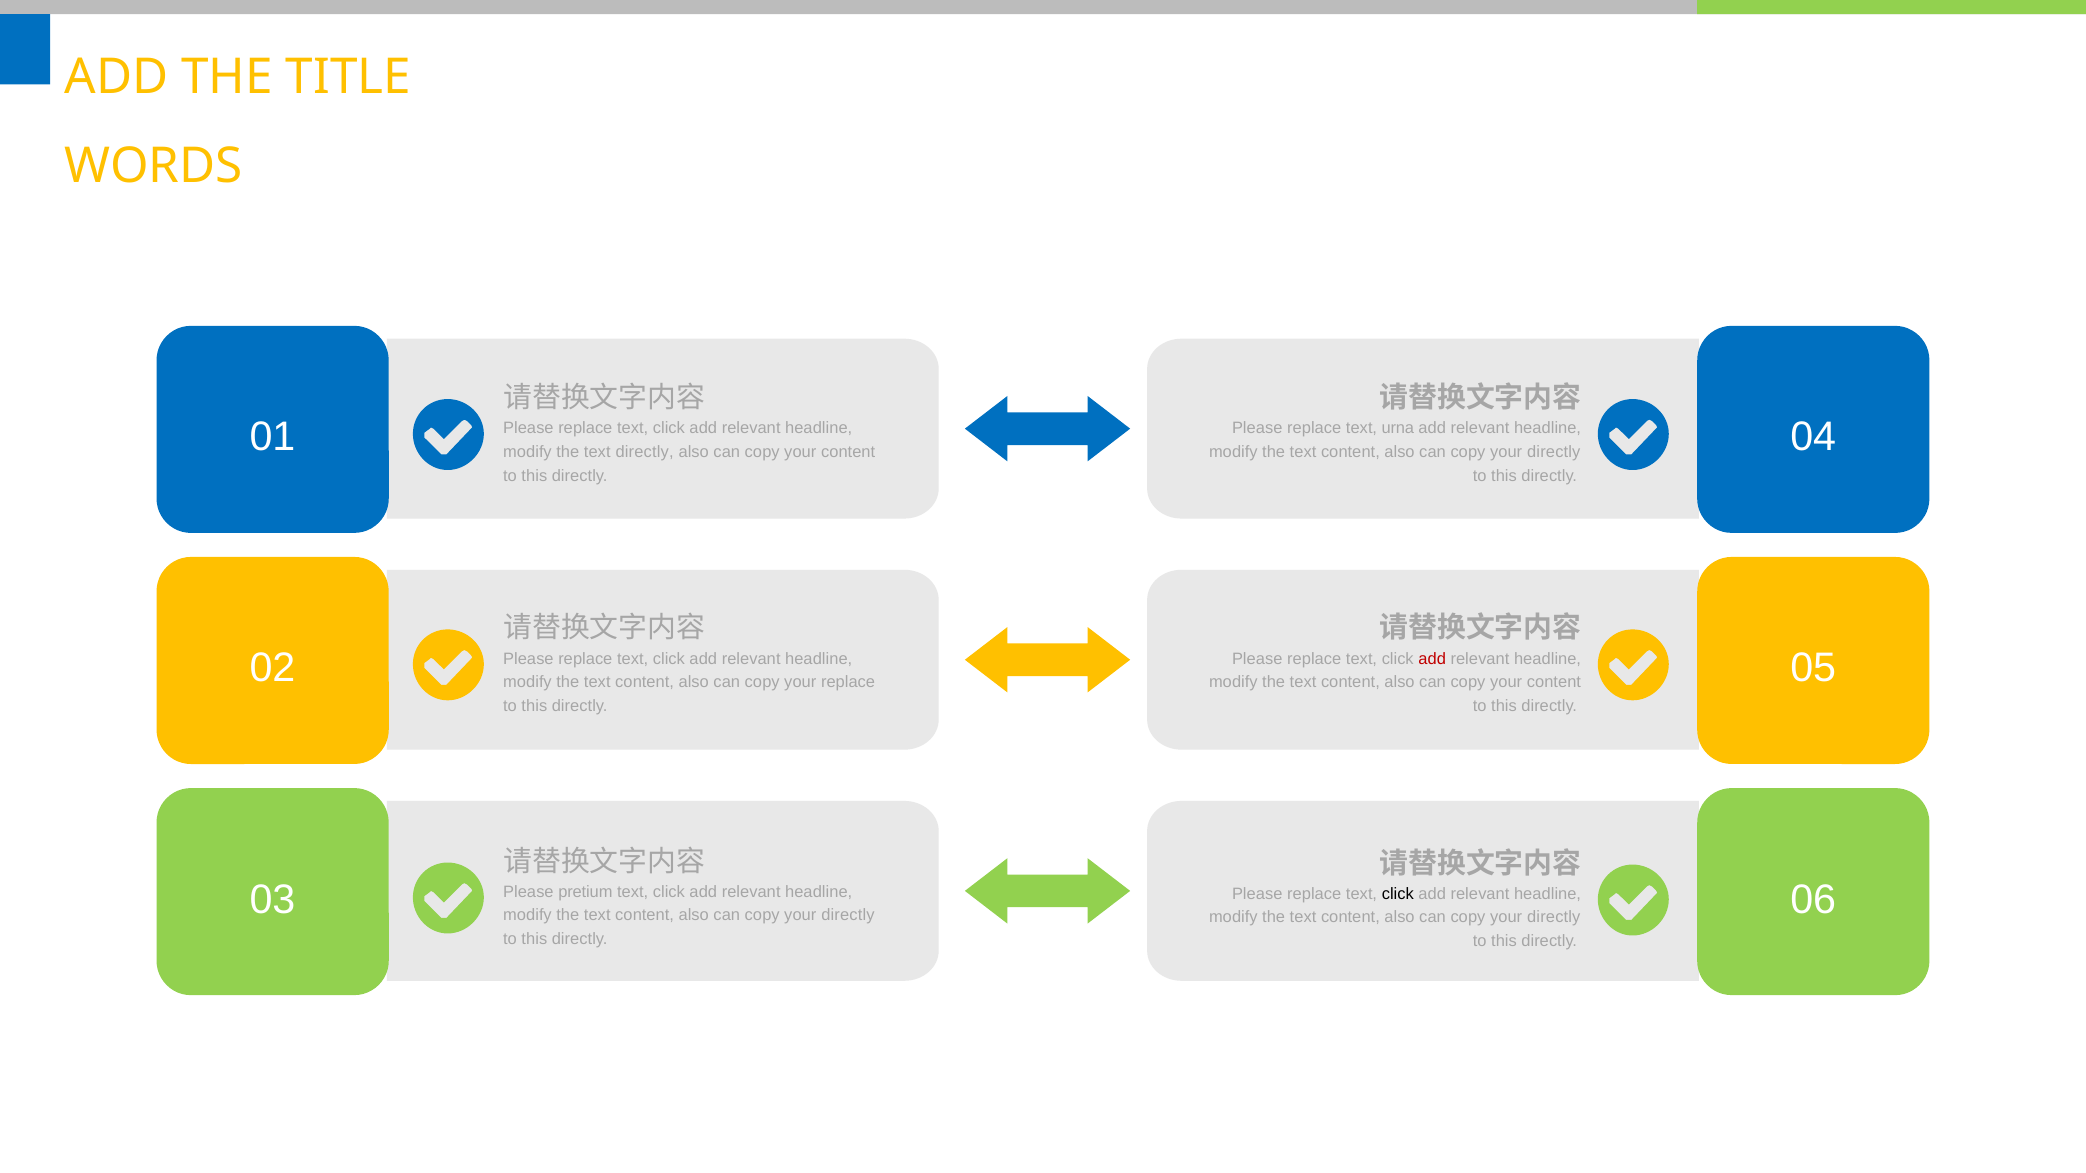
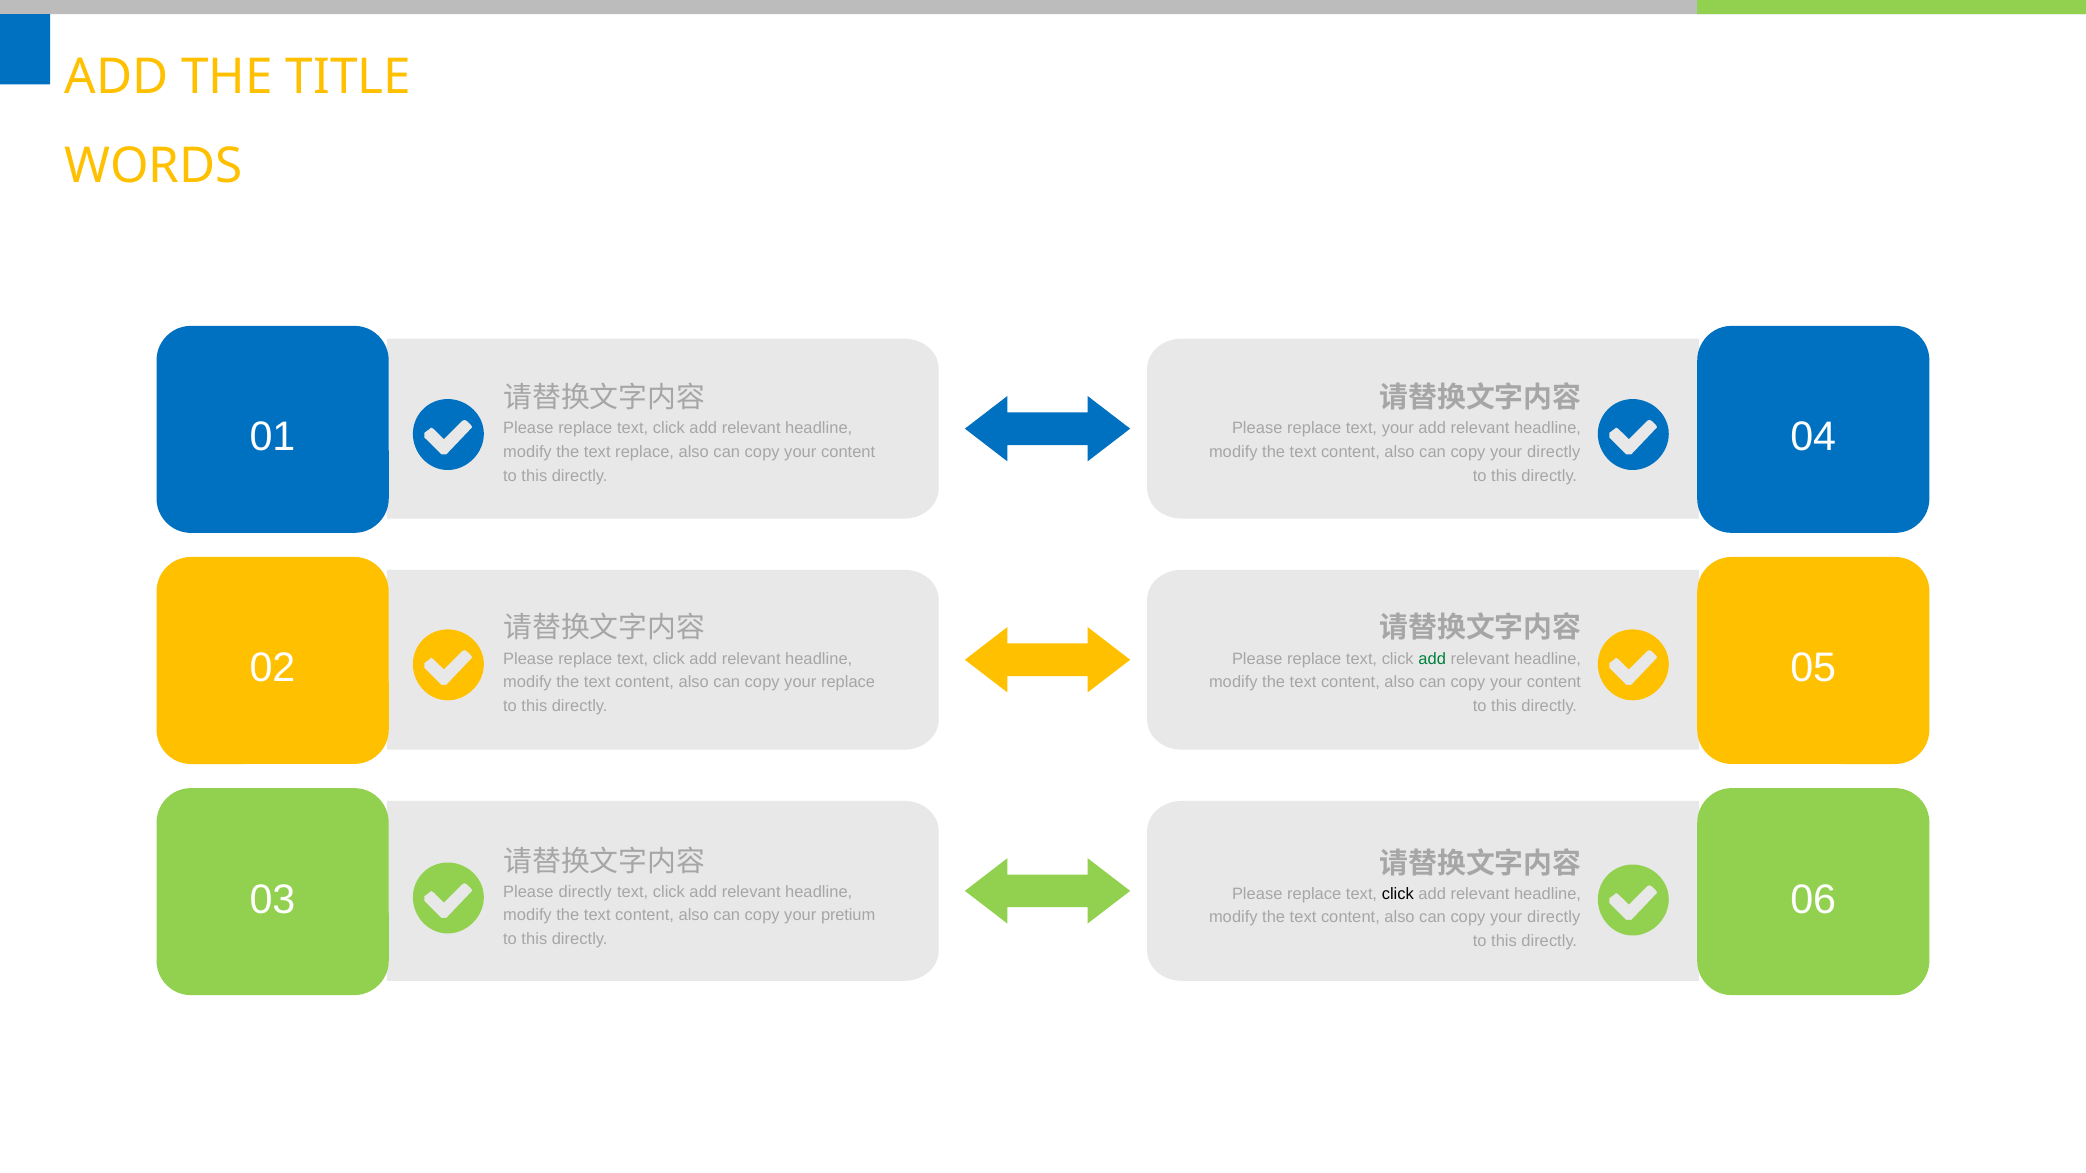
text urna: urna -> your
text directly: directly -> replace
add at (1432, 659) colour: red -> green
Please pretium: pretium -> directly
directly at (848, 916): directly -> pretium
